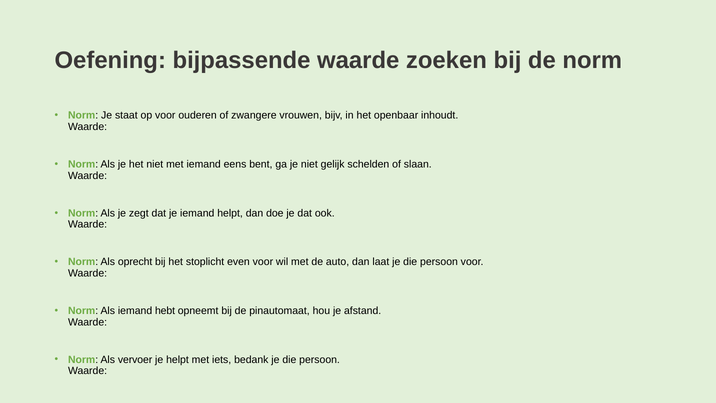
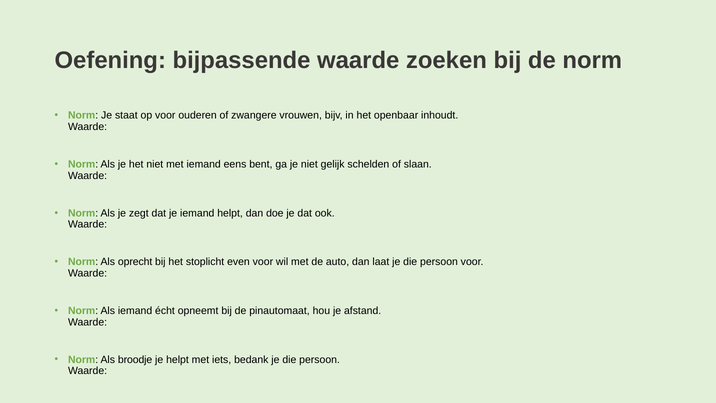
hebt: hebt -> écht
vervoer: vervoer -> broodje
